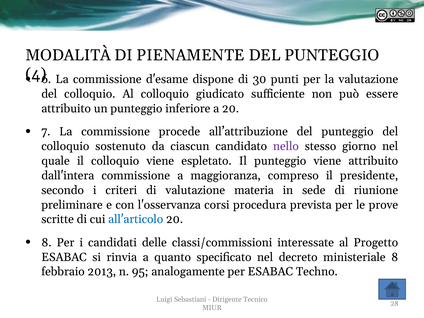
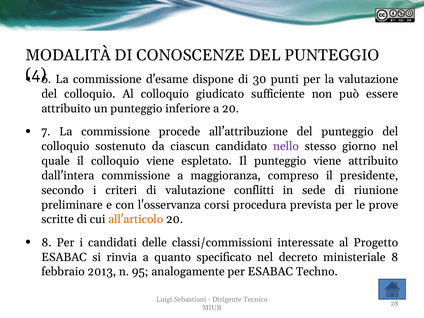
PIENAMENTE: PIENAMENTE -> CONOSCENZE
materia: materia -> conflitti
all'articolo colour: blue -> orange
